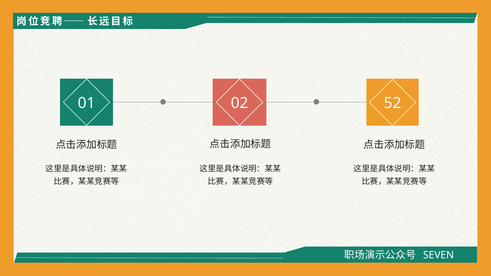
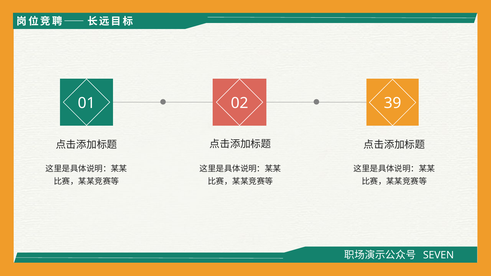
52: 52 -> 39
